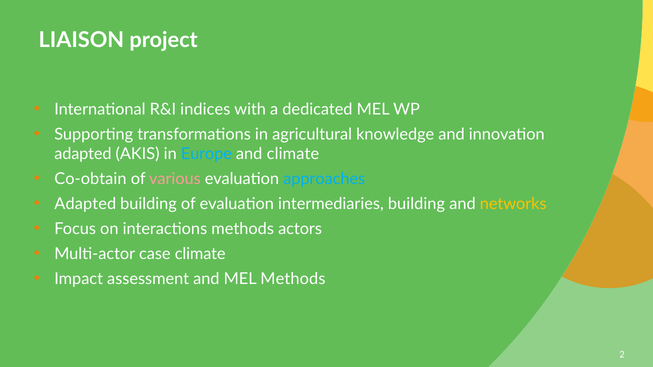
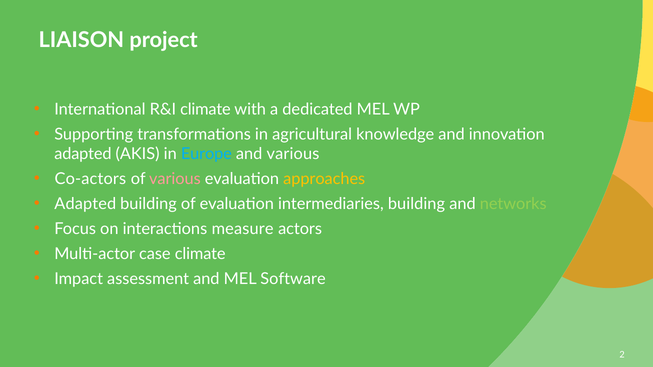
R&I indices: indices -> climate
and climate: climate -> various
Co-obtain: Co-obtain -> Co-actors
approaches colour: light blue -> yellow
networks colour: yellow -> light green
interactions methods: methods -> measure
MEL Methods: Methods -> Software
